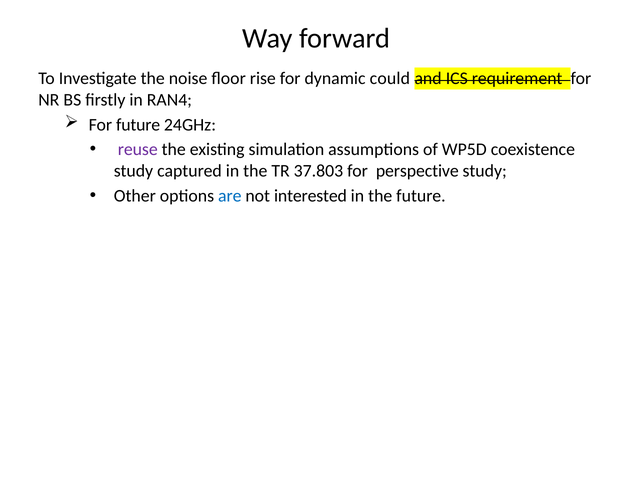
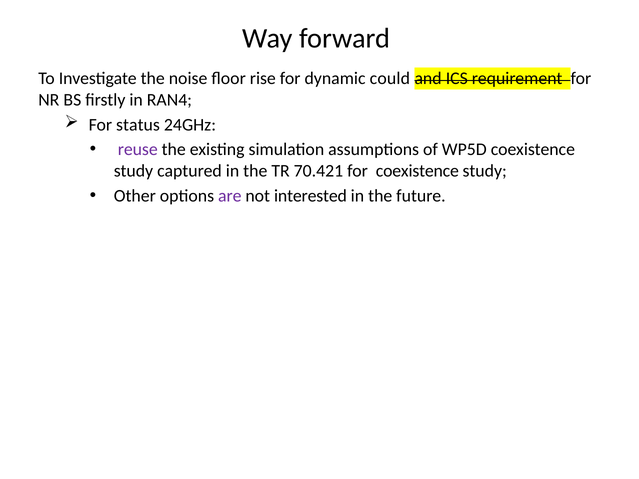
For future: future -> status
37.803: 37.803 -> 70.421
for perspective: perspective -> coexistence
are colour: blue -> purple
